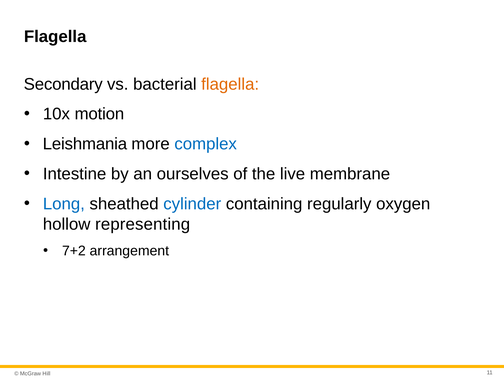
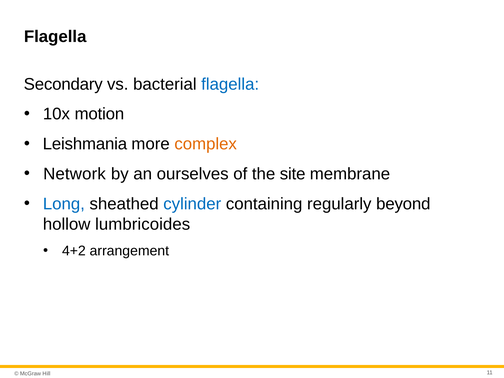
flagella at (230, 84) colour: orange -> blue
complex colour: blue -> orange
Intestine: Intestine -> Network
live: live -> site
oxygen: oxygen -> beyond
representing: representing -> lumbricoides
7+2: 7+2 -> 4+2
